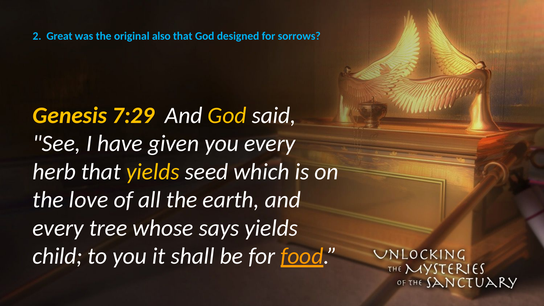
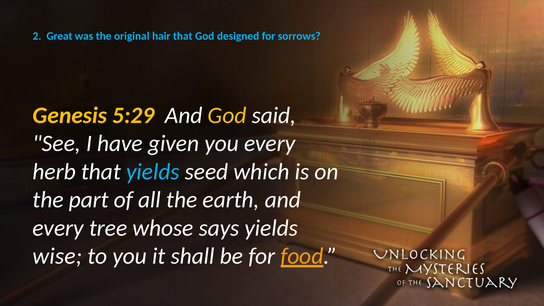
also: also -> hair
7:29: 7:29 -> 5:29
yields at (153, 172) colour: yellow -> light blue
love: love -> part
child: child -> wise
